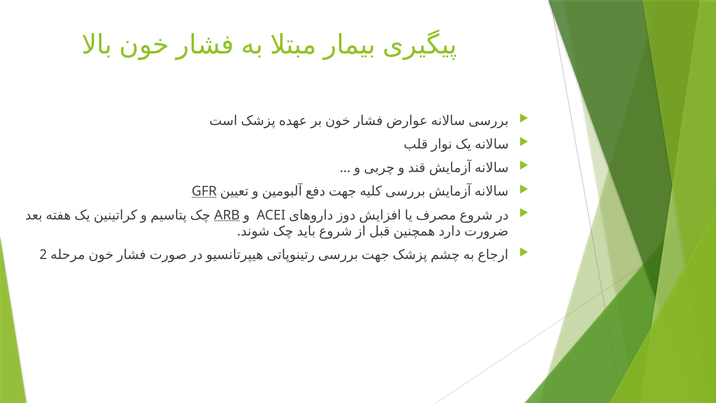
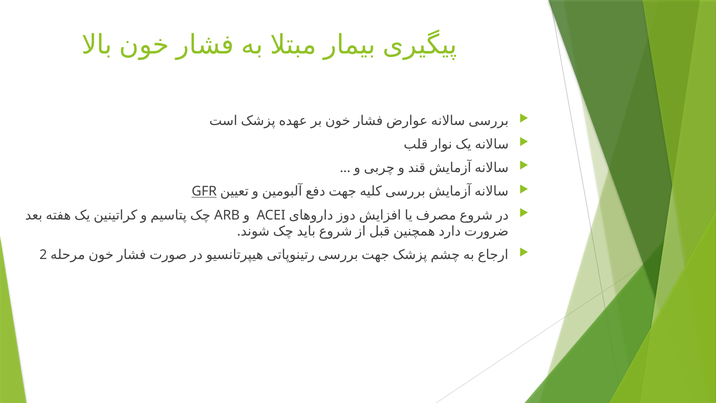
ARB underline: present -> none
